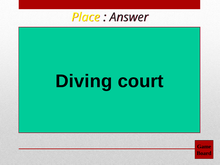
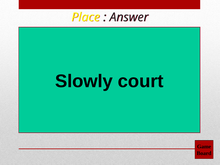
Diving: Diving -> Slowly
